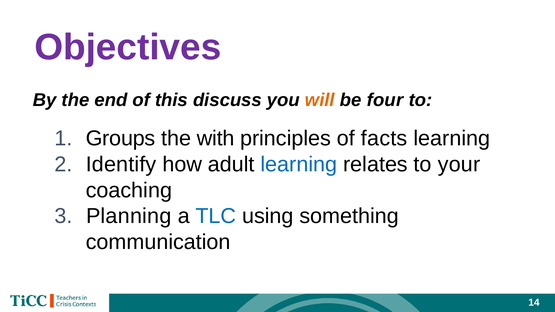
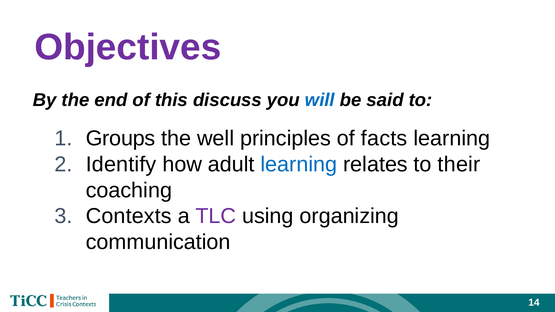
will colour: orange -> blue
four: four -> said
with: with -> well
your: your -> their
Planning: Planning -> Contexts
TLC colour: blue -> purple
something: something -> organizing
